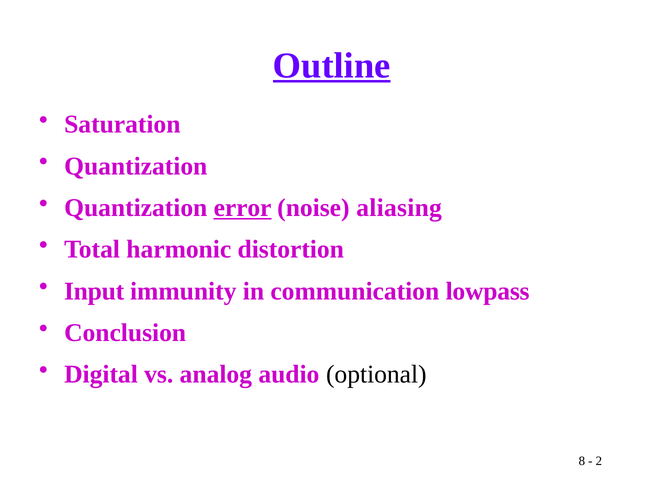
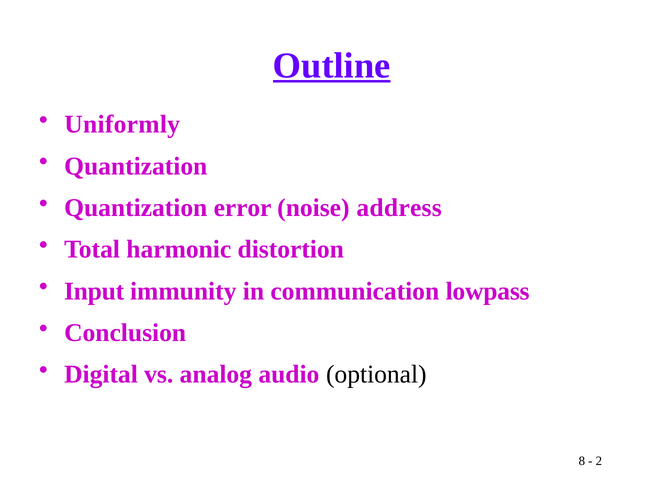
Saturation: Saturation -> Uniformly
error underline: present -> none
aliasing: aliasing -> address
